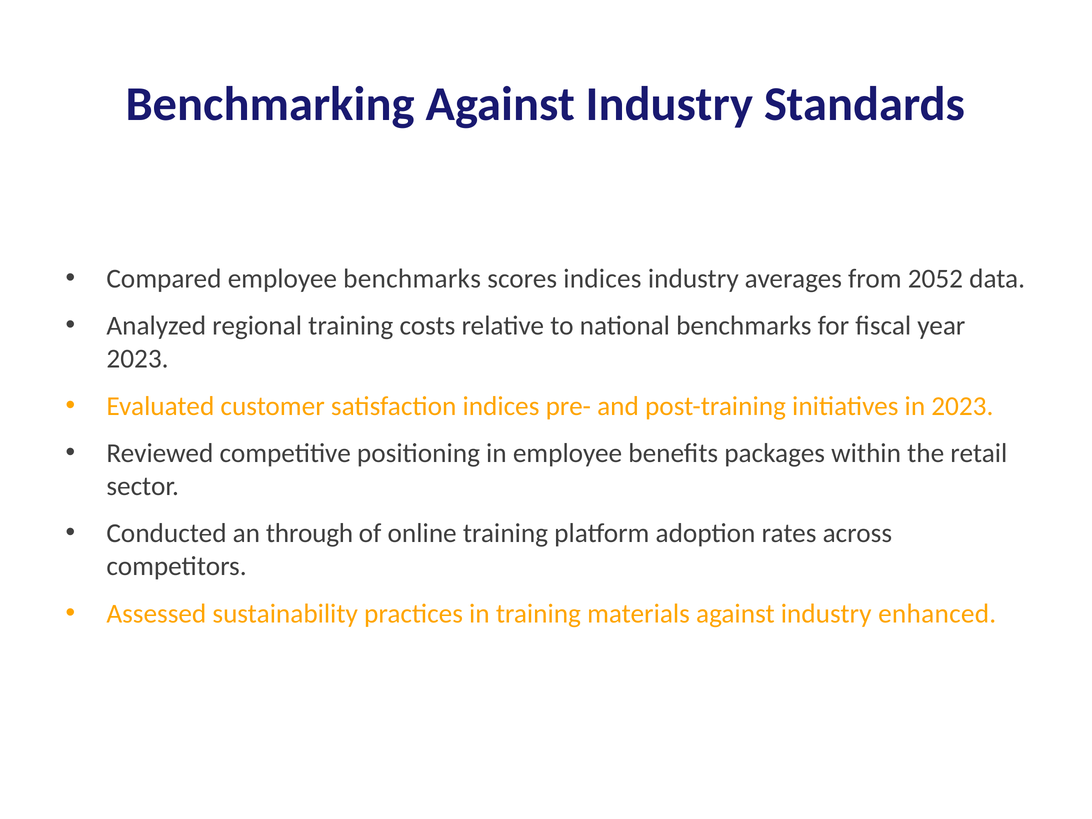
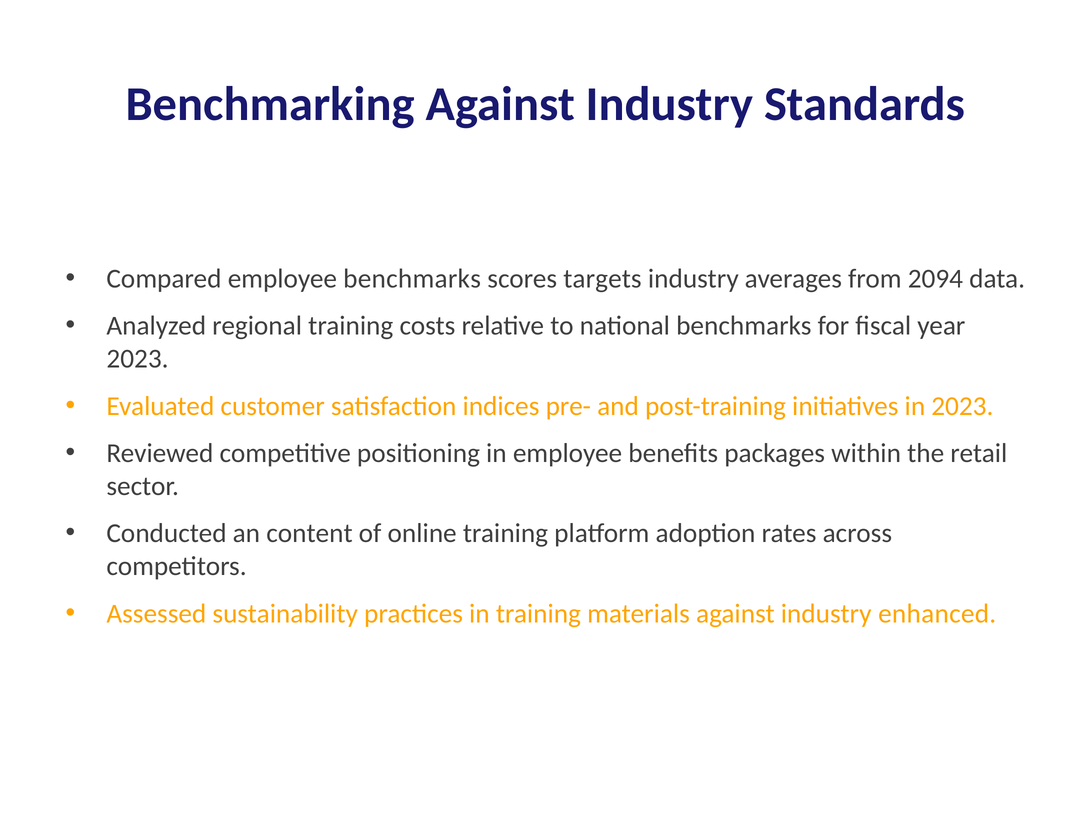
scores indices: indices -> targets
2052: 2052 -> 2094
through: through -> content
